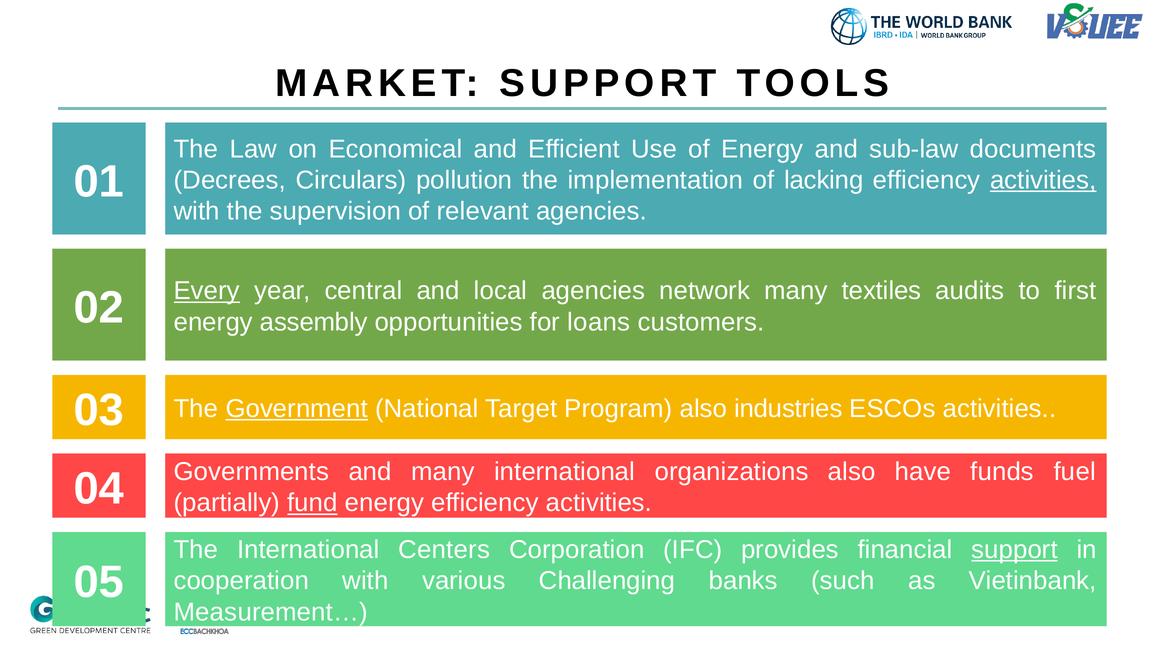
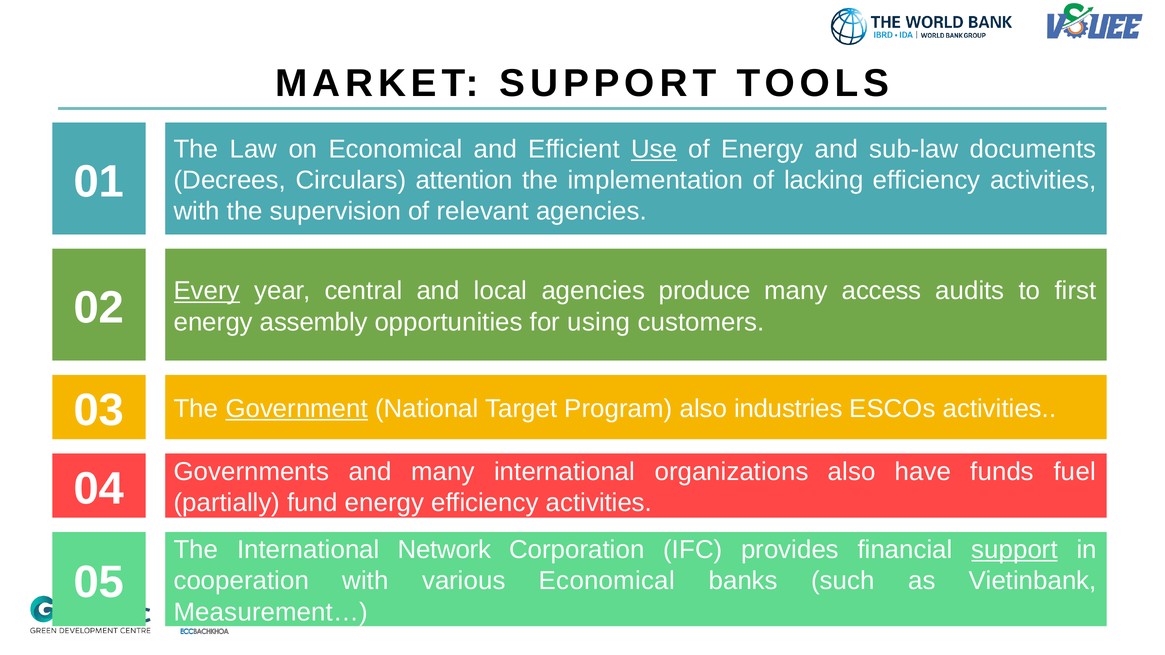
Use underline: none -> present
pollution: pollution -> attention
activities at (1043, 180) underline: present -> none
network: network -> produce
textiles: textiles -> access
loans: loans -> using
fund underline: present -> none
Centers: Centers -> Network
various Challenging: Challenging -> Economical
